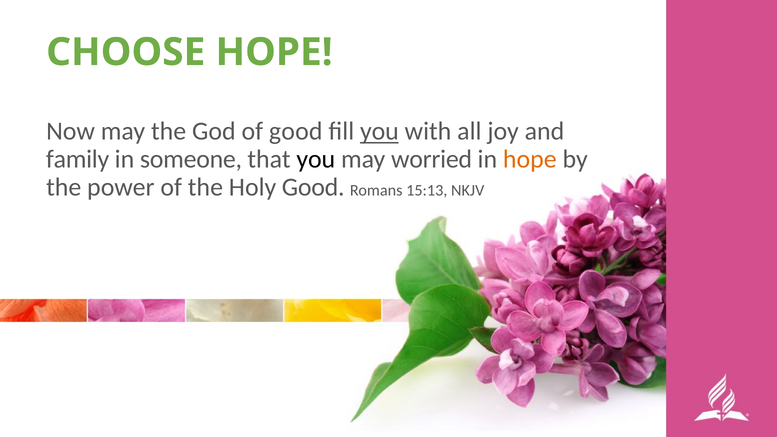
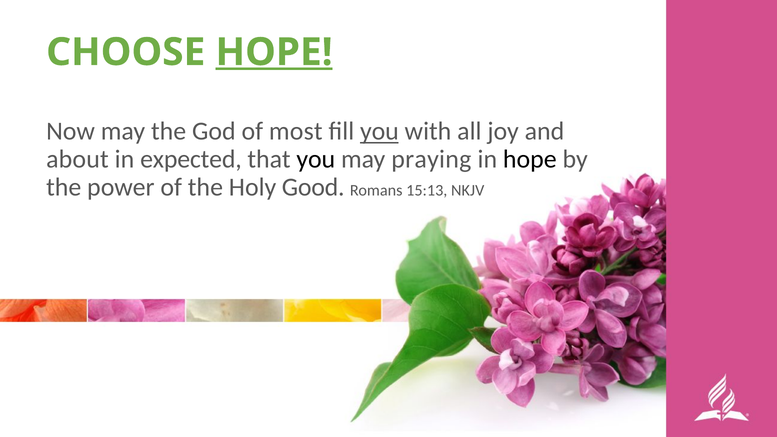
HOPE at (274, 52) underline: none -> present
of good: good -> most
family: family -> about
someone: someone -> expected
worried: worried -> praying
hope at (530, 159) colour: orange -> black
